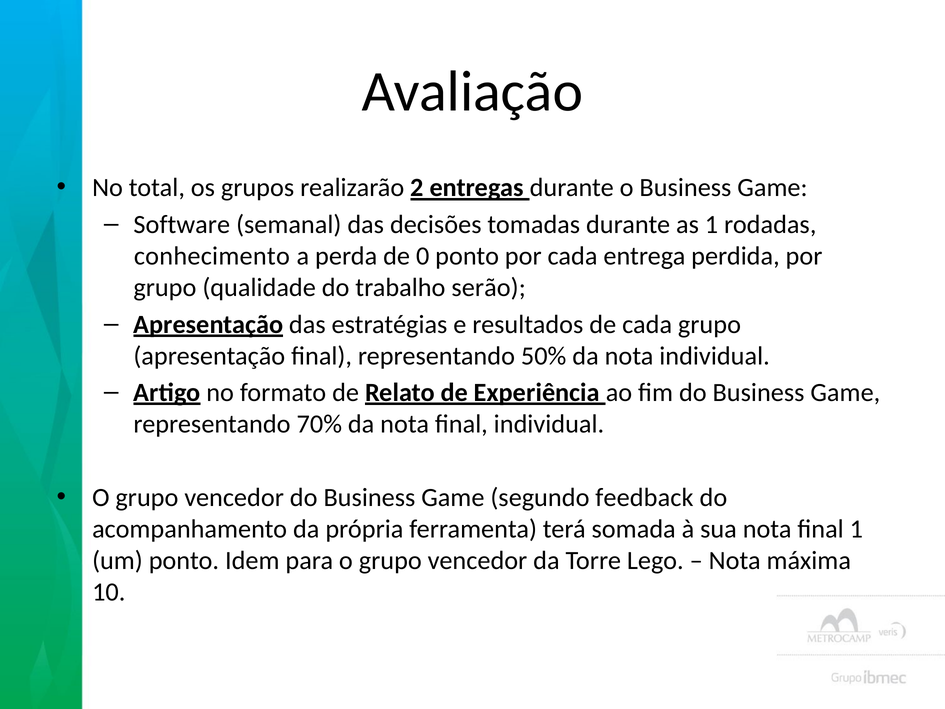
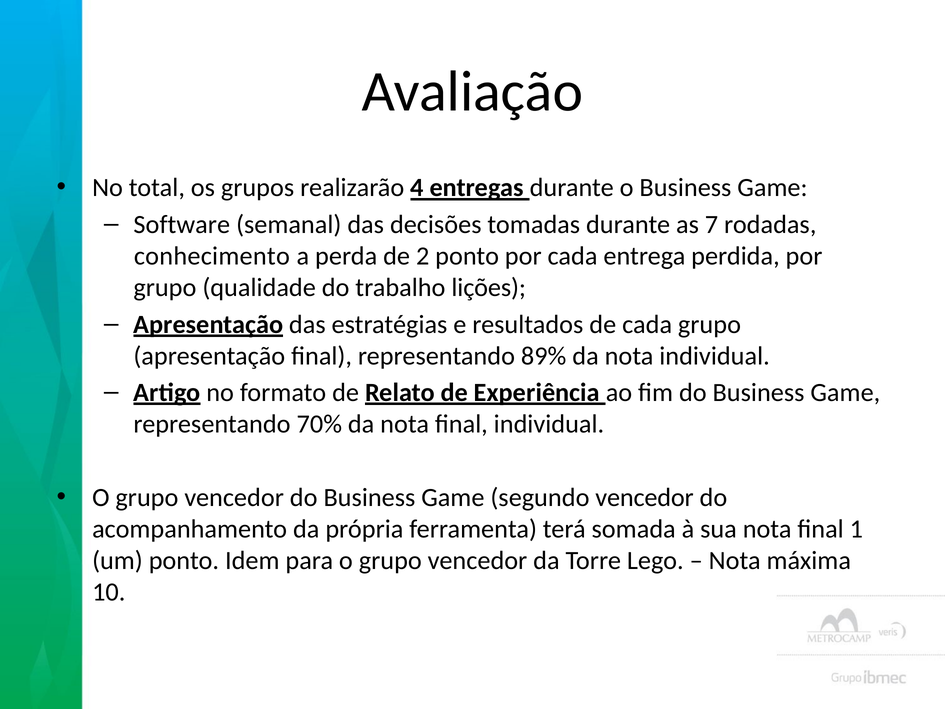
2: 2 -> 4
as 1: 1 -> 7
0: 0 -> 2
serão: serão -> lições
50%: 50% -> 89%
segundo feedback: feedback -> vencedor
